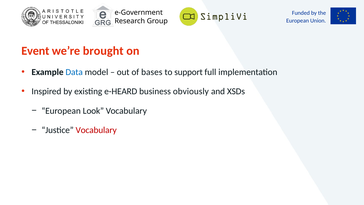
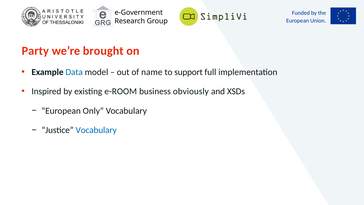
Event: Event -> Party
bases: bases -> name
e-HEARD: e-HEARD -> e-ROOM
Look: Look -> Only
Vocabulary at (96, 130) colour: red -> blue
